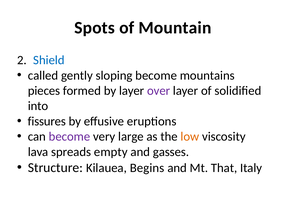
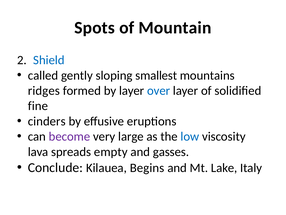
sloping become: become -> smallest
pieces: pieces -> ridges
over colour: purple -> blue
into: into -> fine
fissures: fissures -> cinders
low colour: orange -> blue
Structure: Structure -> Conclude
That: That -> Lake
